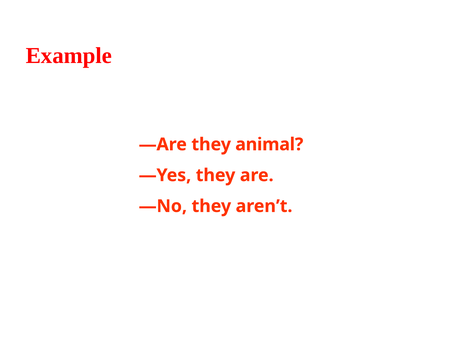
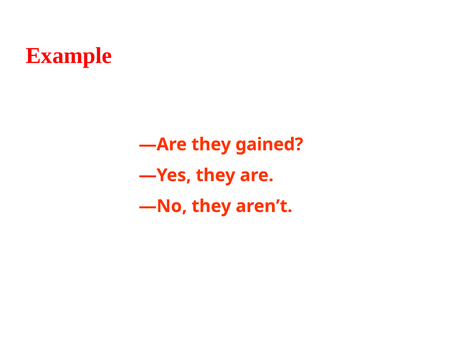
animal: animal -> gained
